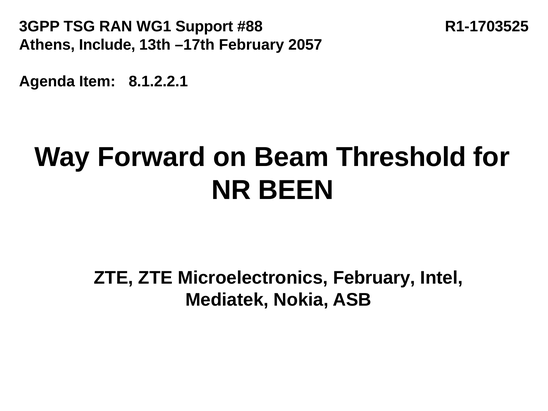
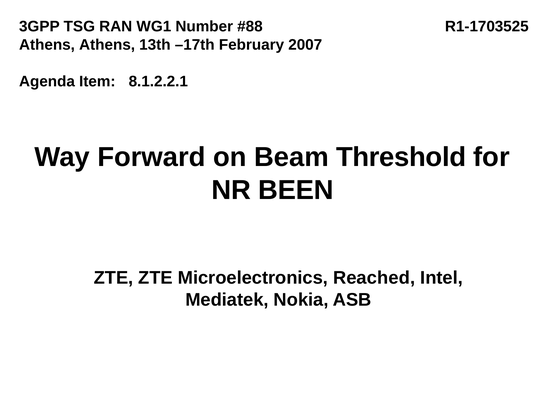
Support: Support -> Number
Athens Include: Include -> Athens
2057: 2057 -> 2007
Microelectronics February: February -> Reached
